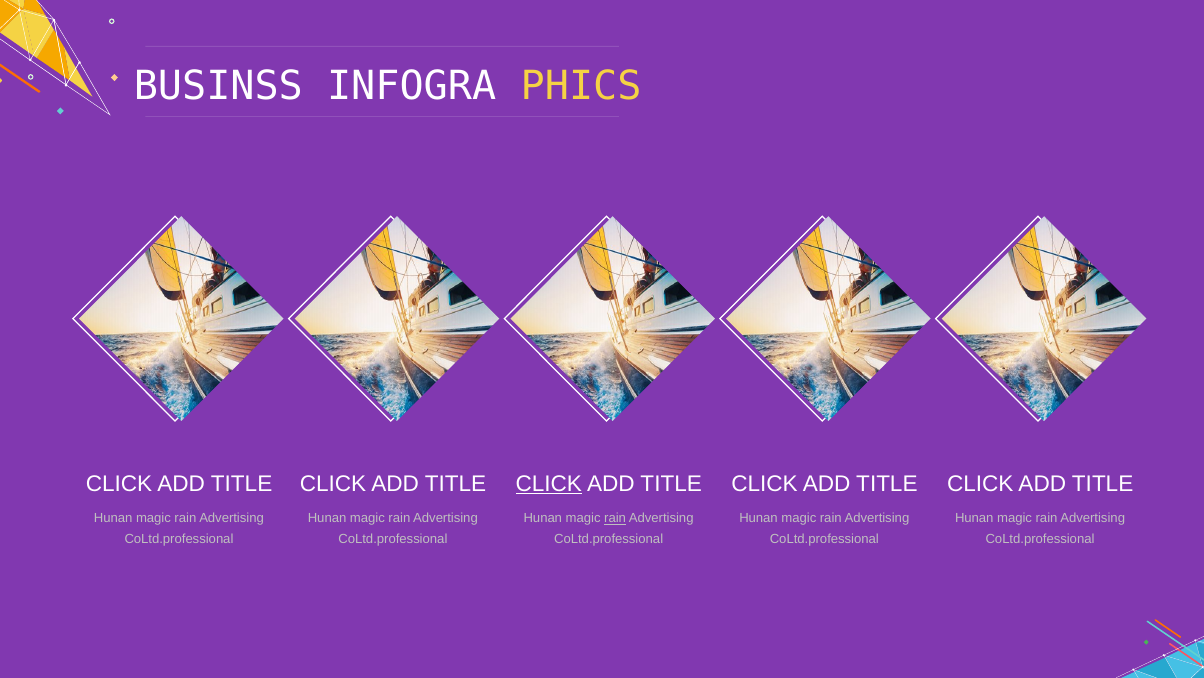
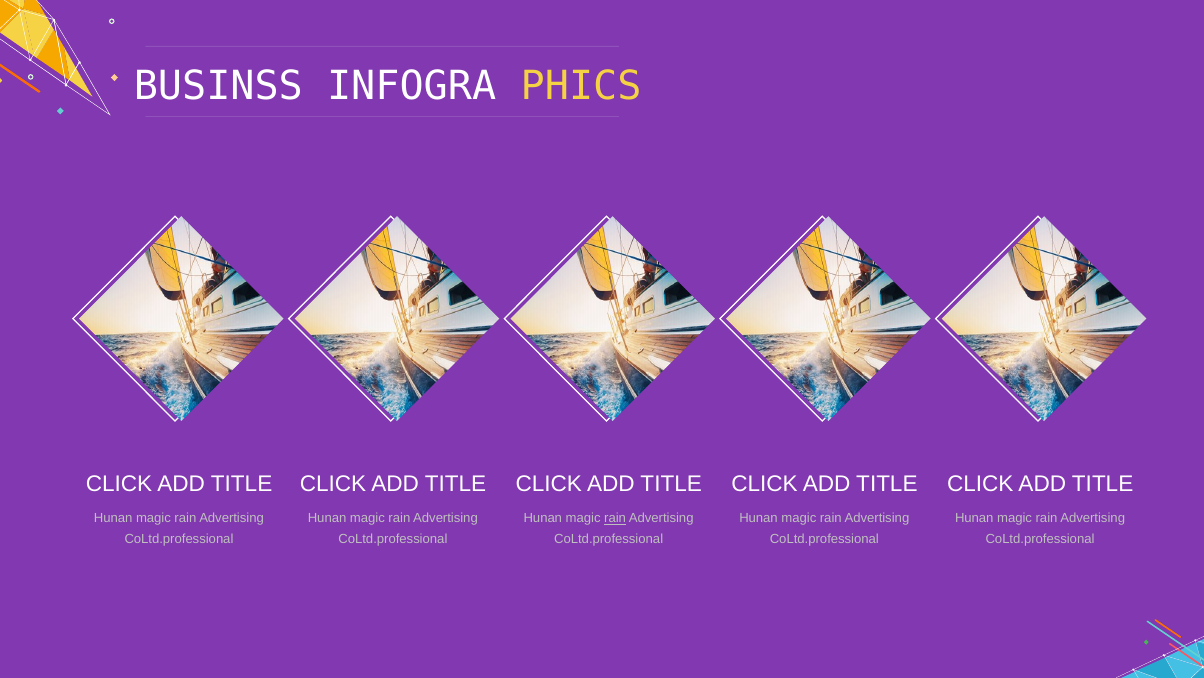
CLICK at (549, 483) underline: present -> none
